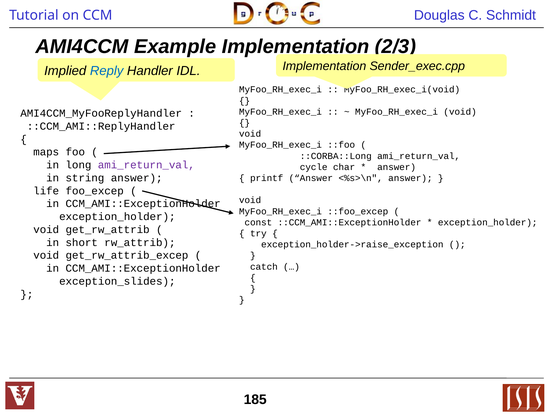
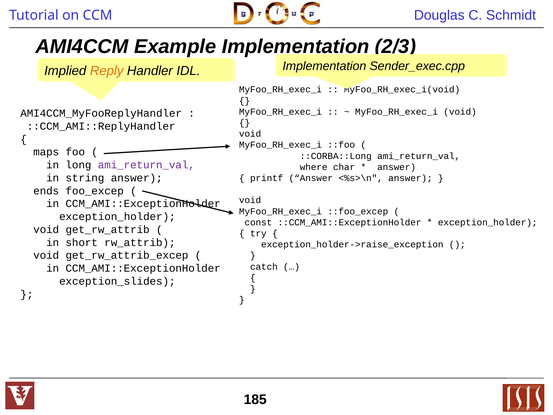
Reply colour: blue -> orange
cycle: cycle -> where
life: life -> ends
